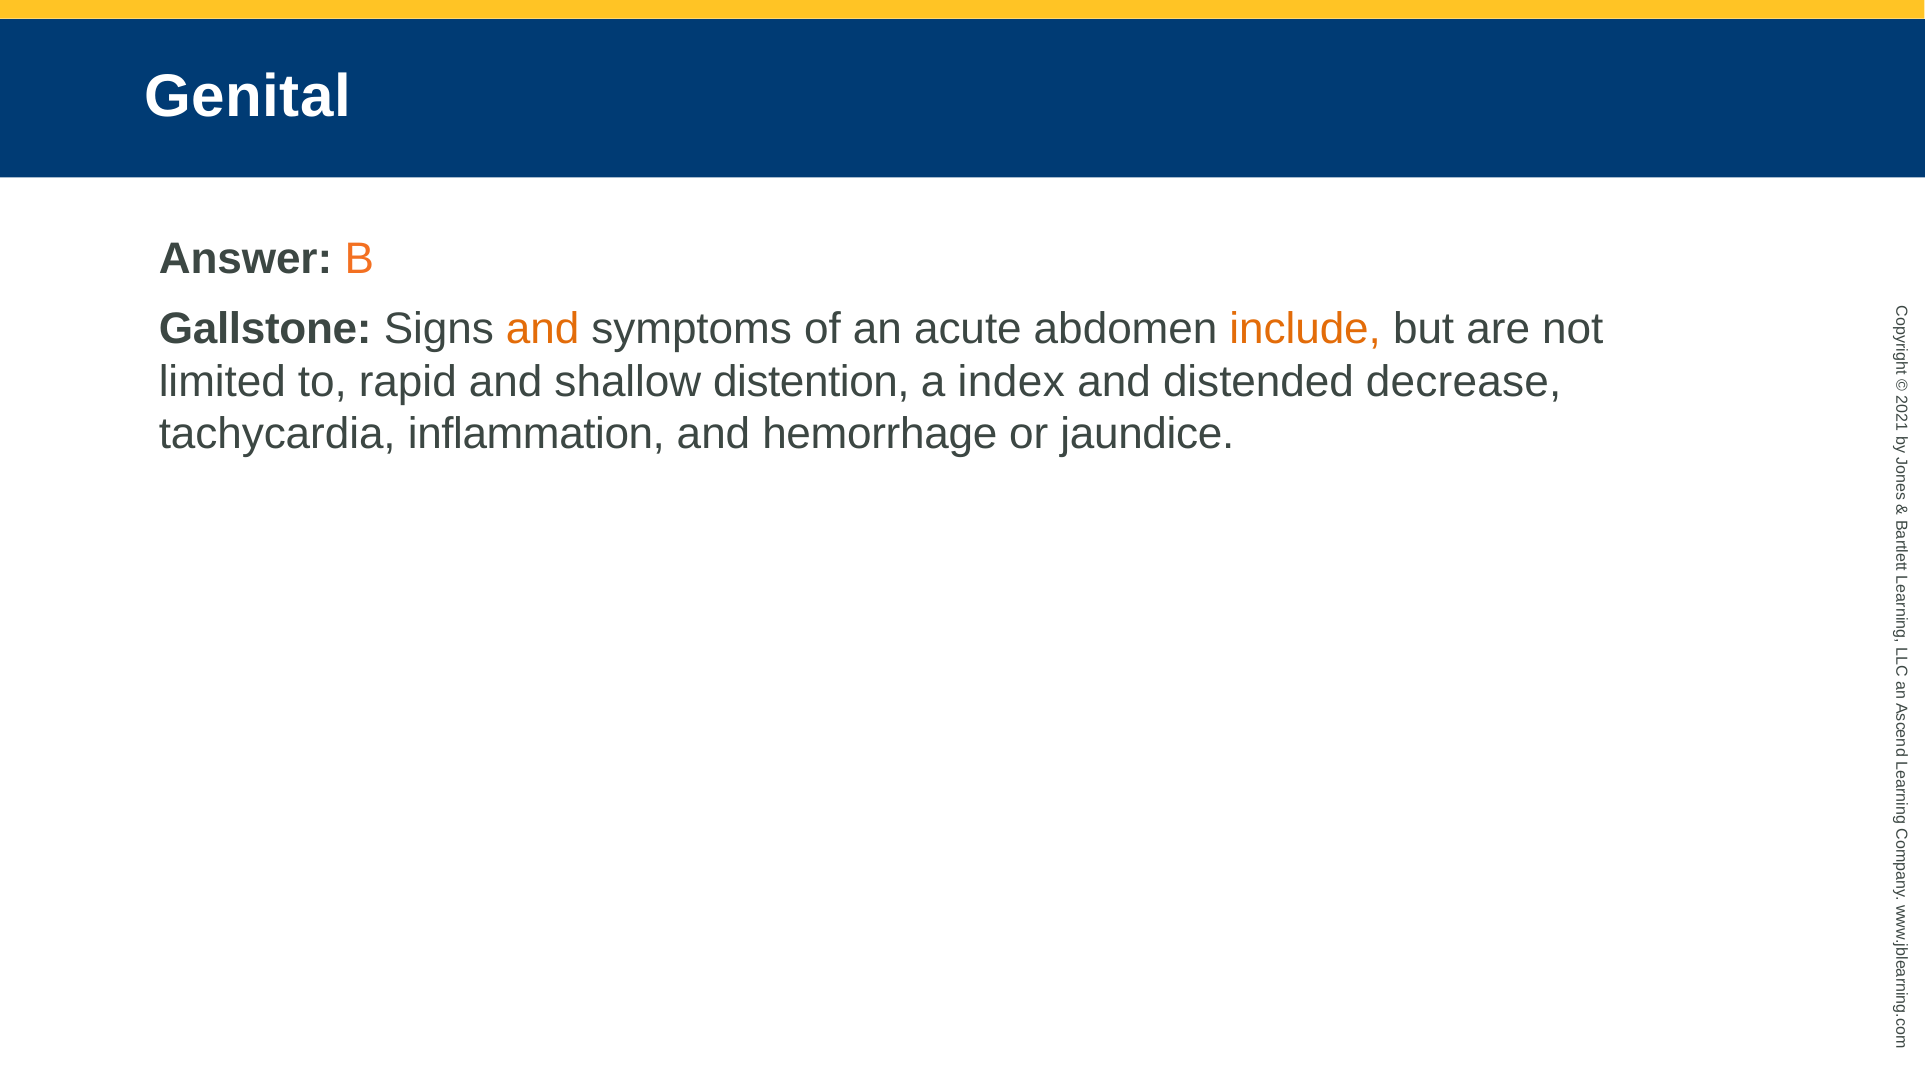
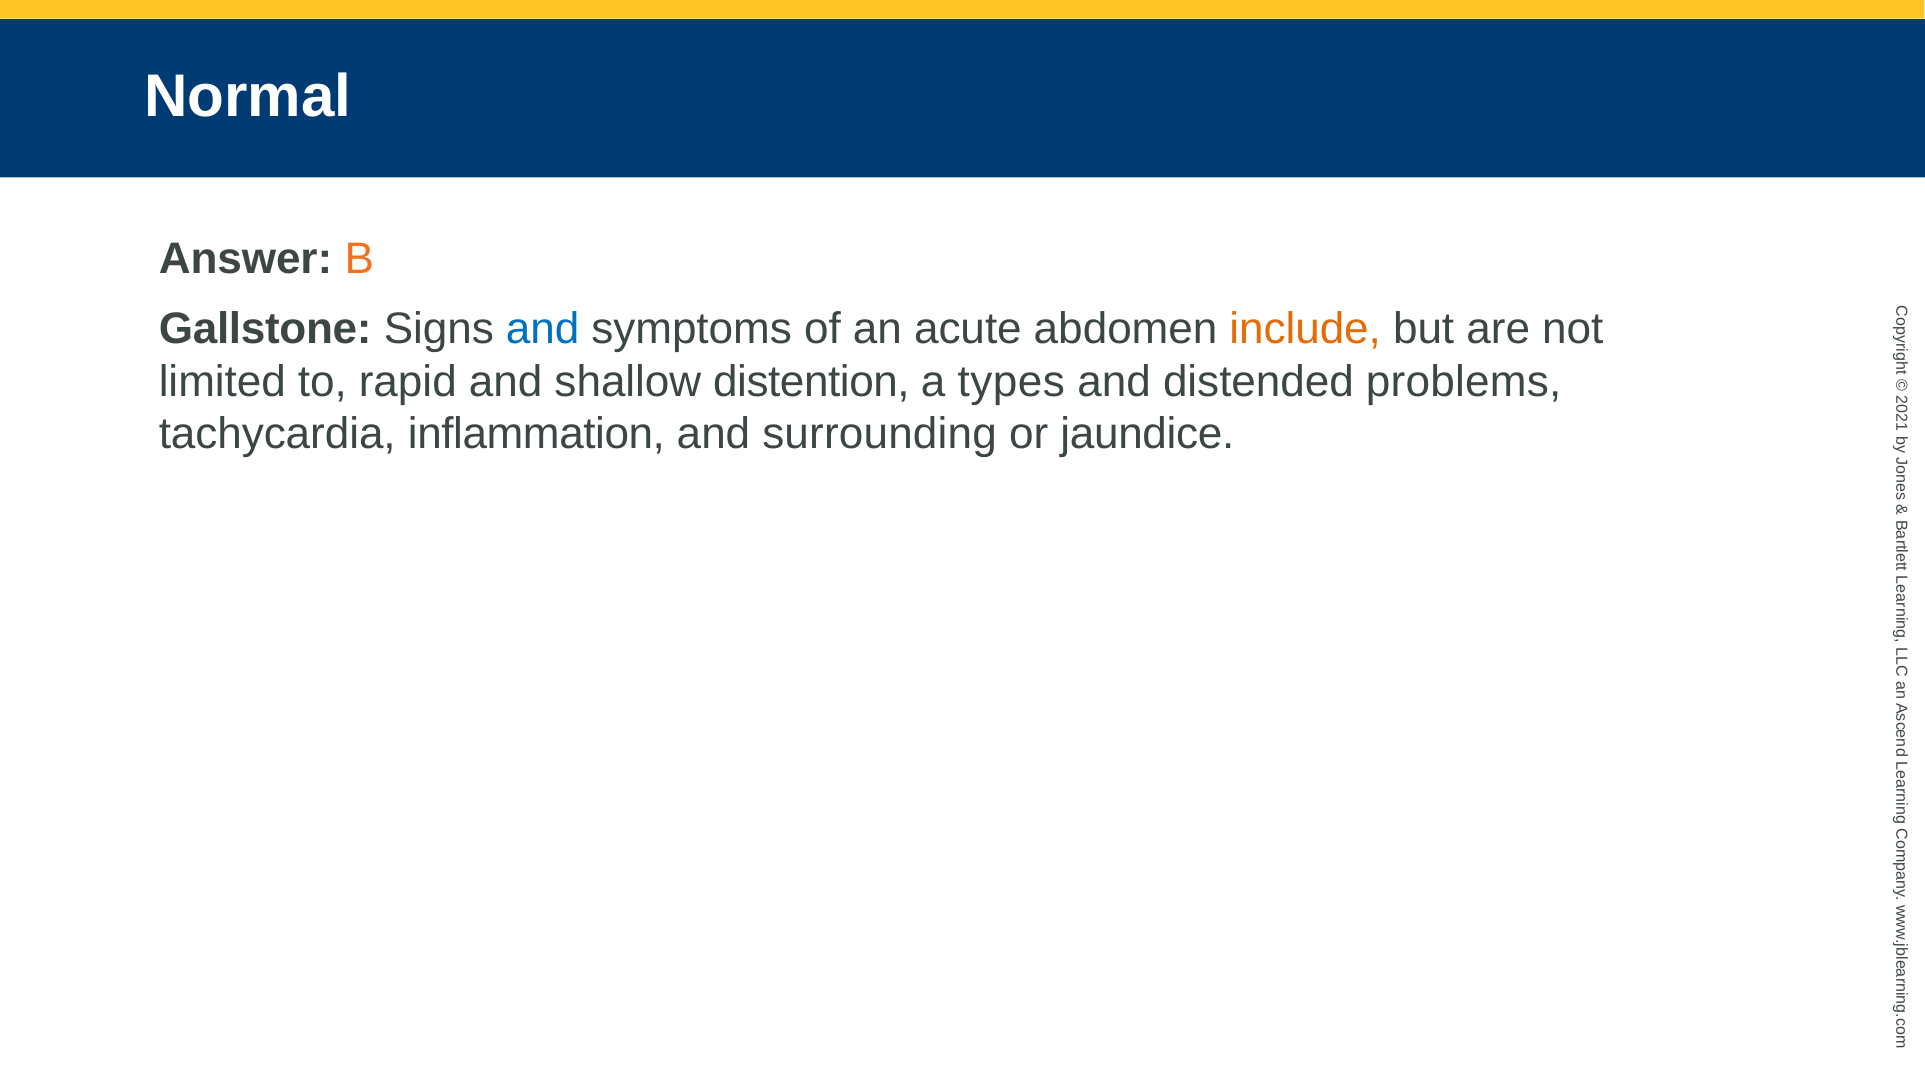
Genital: Genital -> Normal
and at (543, 328) colour: orange -> blue
index: index -> types
decrease: decrease -> problems
hemorrhage: hemorrhage -> surrounding
